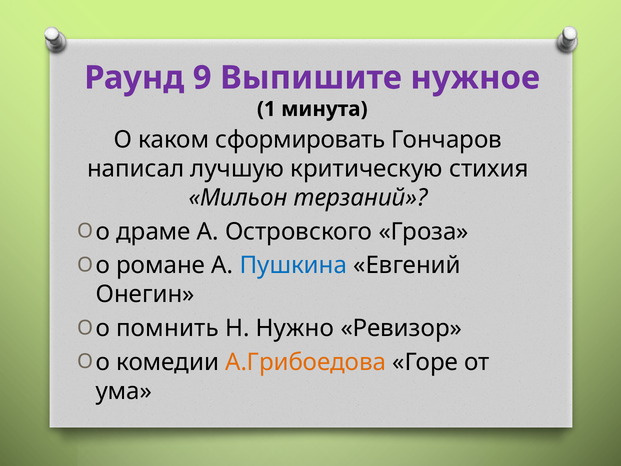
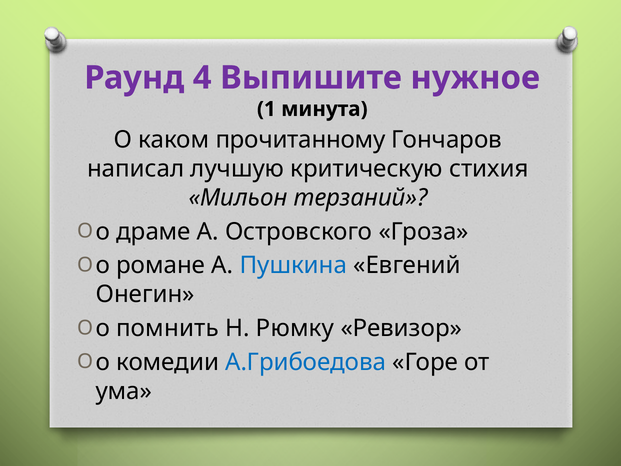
9: 9 -> 4
сформировать: сформировать -> прочитанному
Нужно: Нужно -> Рюмку
А.Грибоедова colour: orange -> blue
